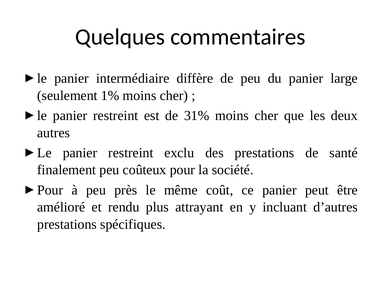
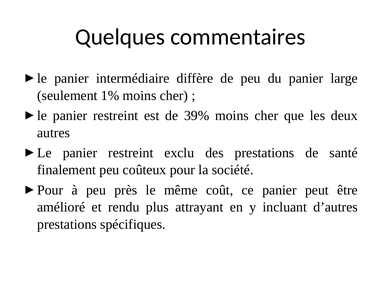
31%: 31% -> 39%
